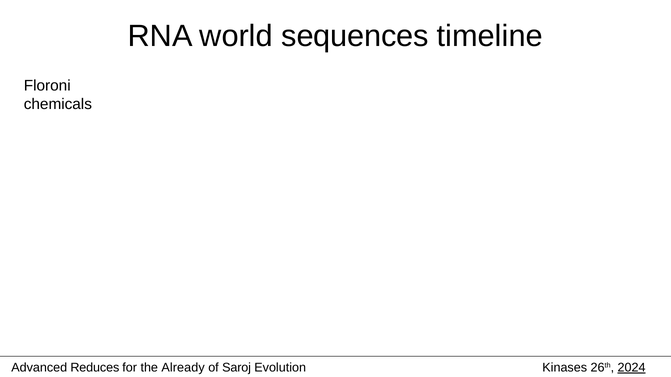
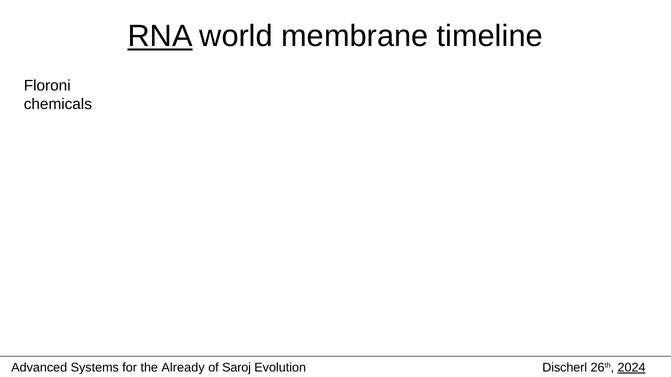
RNA underline: none -> present
sequences: sequences -> membrane
Reduces: Reduces -> Systems
Kinases: Kinases -> Discherl
